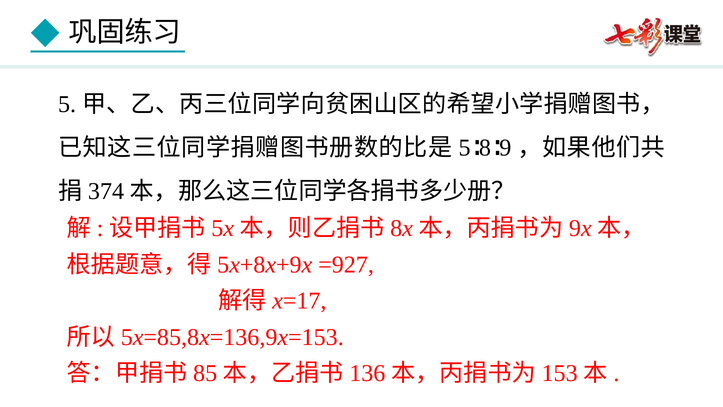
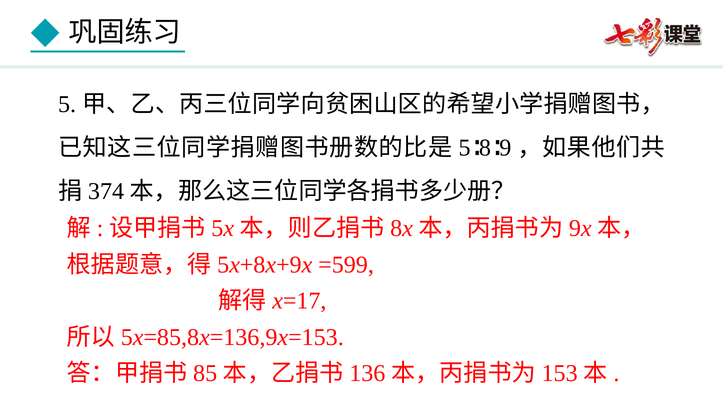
=927: =927 -> =599
